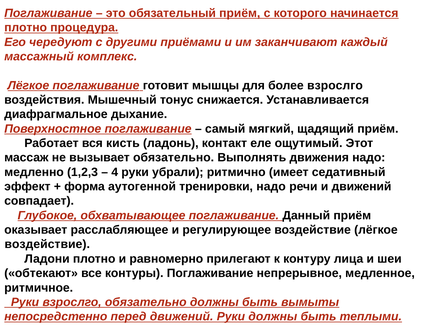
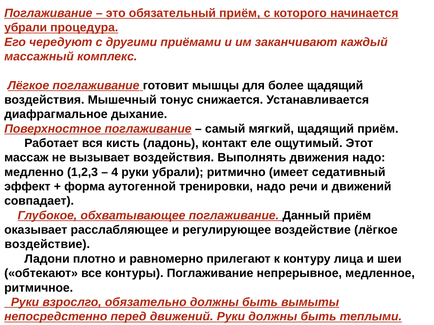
плотно at (26, 28): плотно -> убрали
более взрослго: взрослго -> щадящий
вызывает обязательно: обязательно -> воздействия
